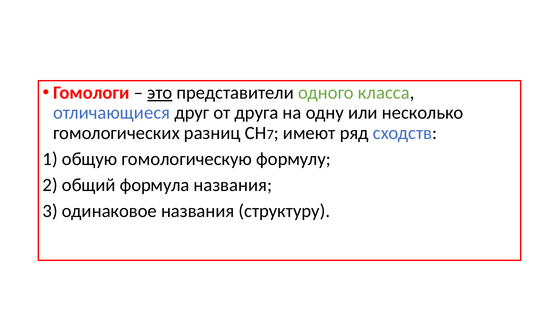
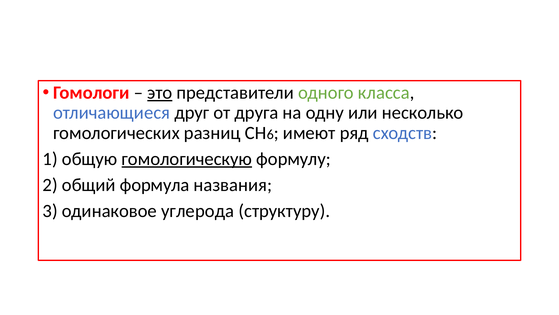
7: 7 -> 6
гомологическую underline: none -> present
одинаковое названия: названия -> углерода
